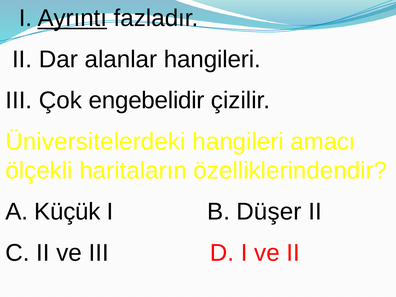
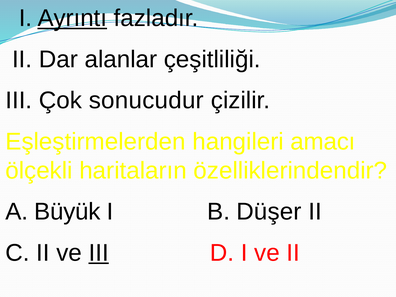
alanlar hangileri: hangileri -> çeşitliliği
engebelidir: engebelidir -> sonucudur
Üniversitelerdeki: Üniversitelerdeki -> Eşleştirmelerden
Küçük: Küçük -> Büyük
III at (99, 253) underline: none -> present
